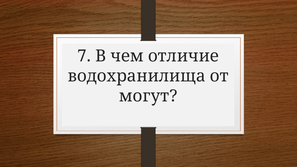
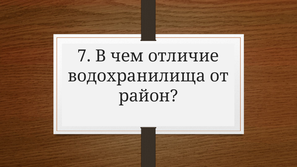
могут: могут -> район
